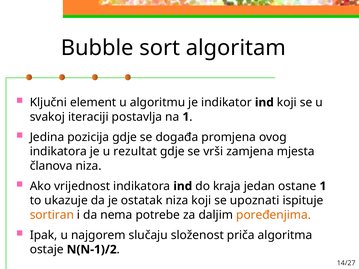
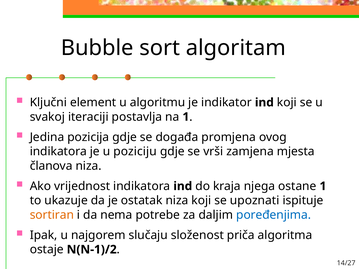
rezultat: rezultat -> poziciju
jedan: jedan -> njega
poređenjima colour: orange -> blue
